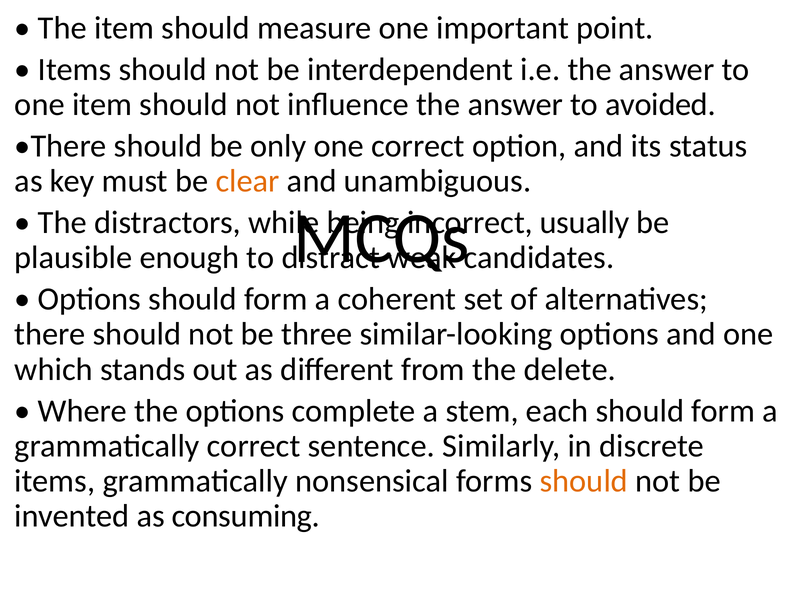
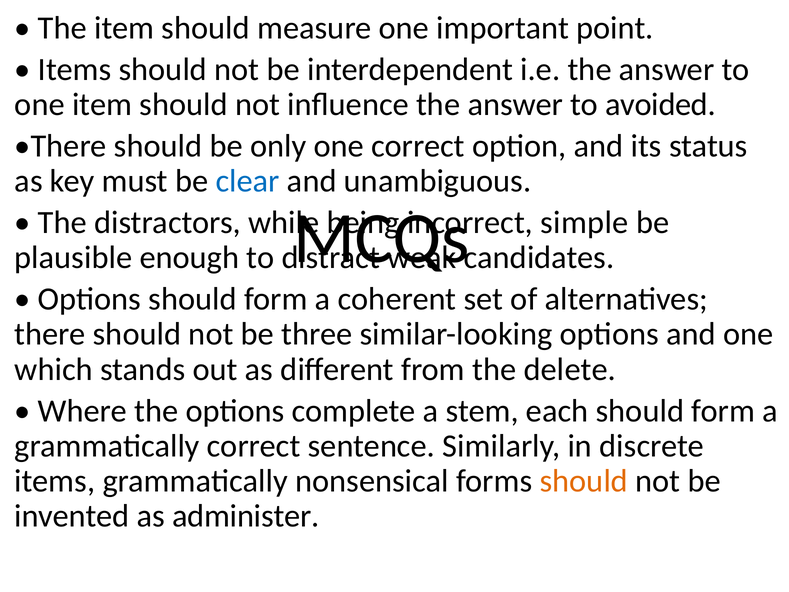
clear colour: orange -> blue
usually: usually -> simple
consuming: consuming -> administer
